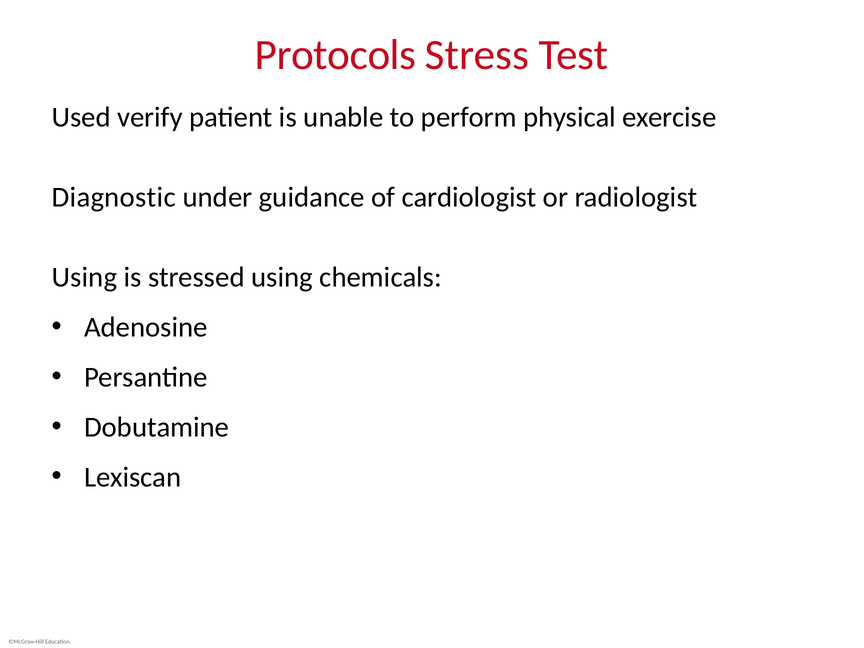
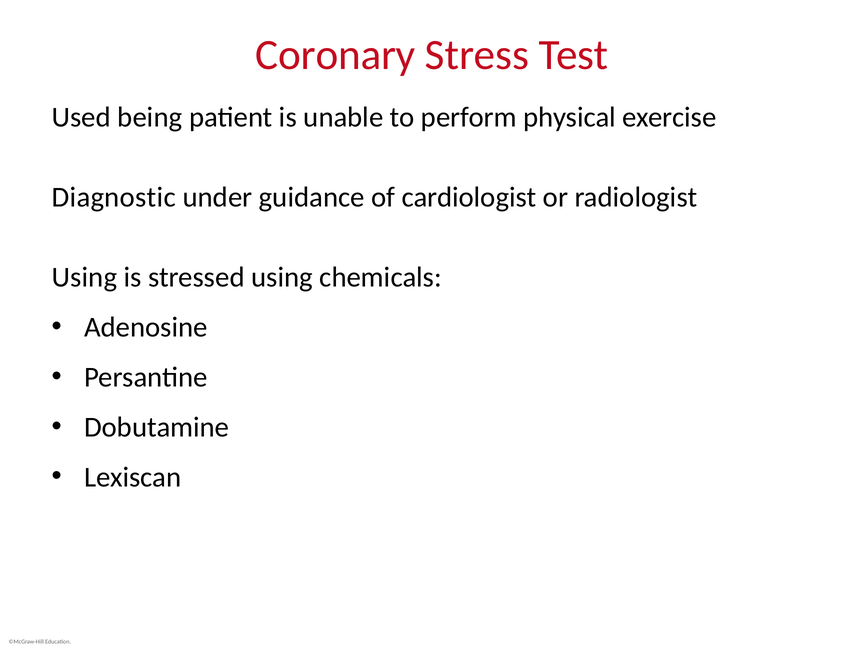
Protocols: Protocols -> Coronary
verify: verify -> being
